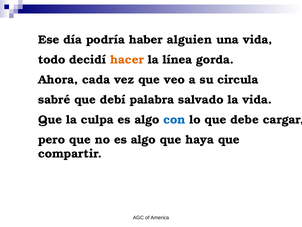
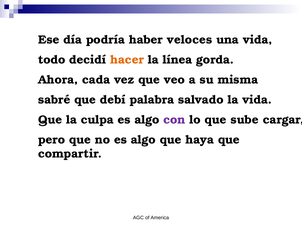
alguien: alguien -> veloces
circula: circula -> misma
con colour: blue -> purple
debe: debe -> sube
